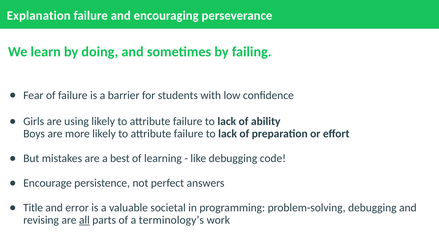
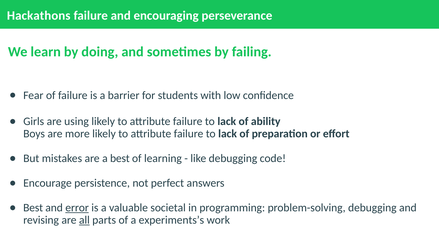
Explanation: Explanation -> Hackathons
Title at (33, 208): Title -> Best
error underline: none -> present
terminology’s: terminology’s -> experiments’s
